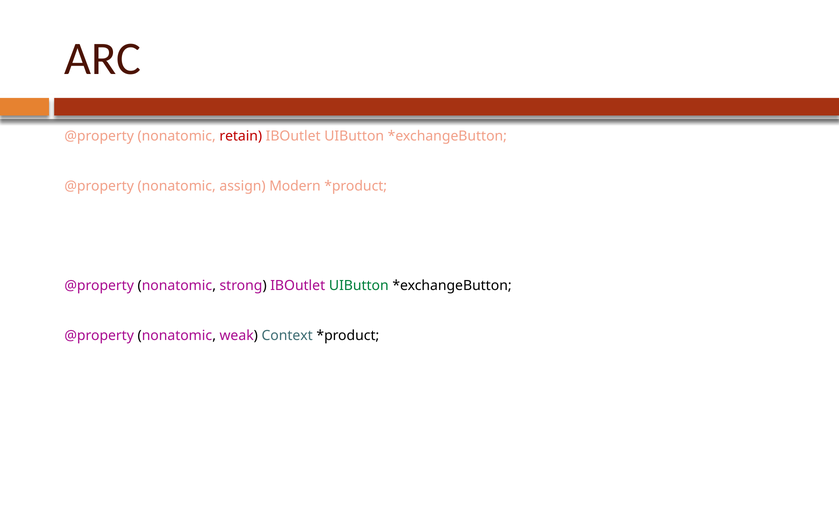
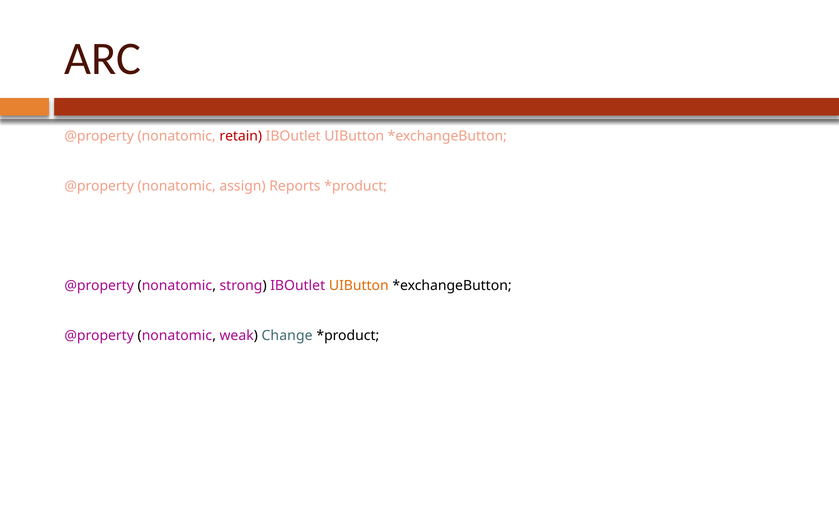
Modern: Modern -> Reports
UIButton at (359, 285) colour: green -> orange
Context: Context -> Change
